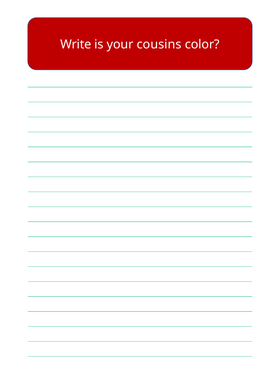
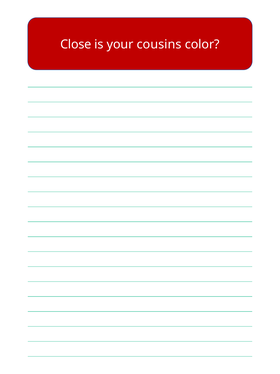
Write: Write -> Close
